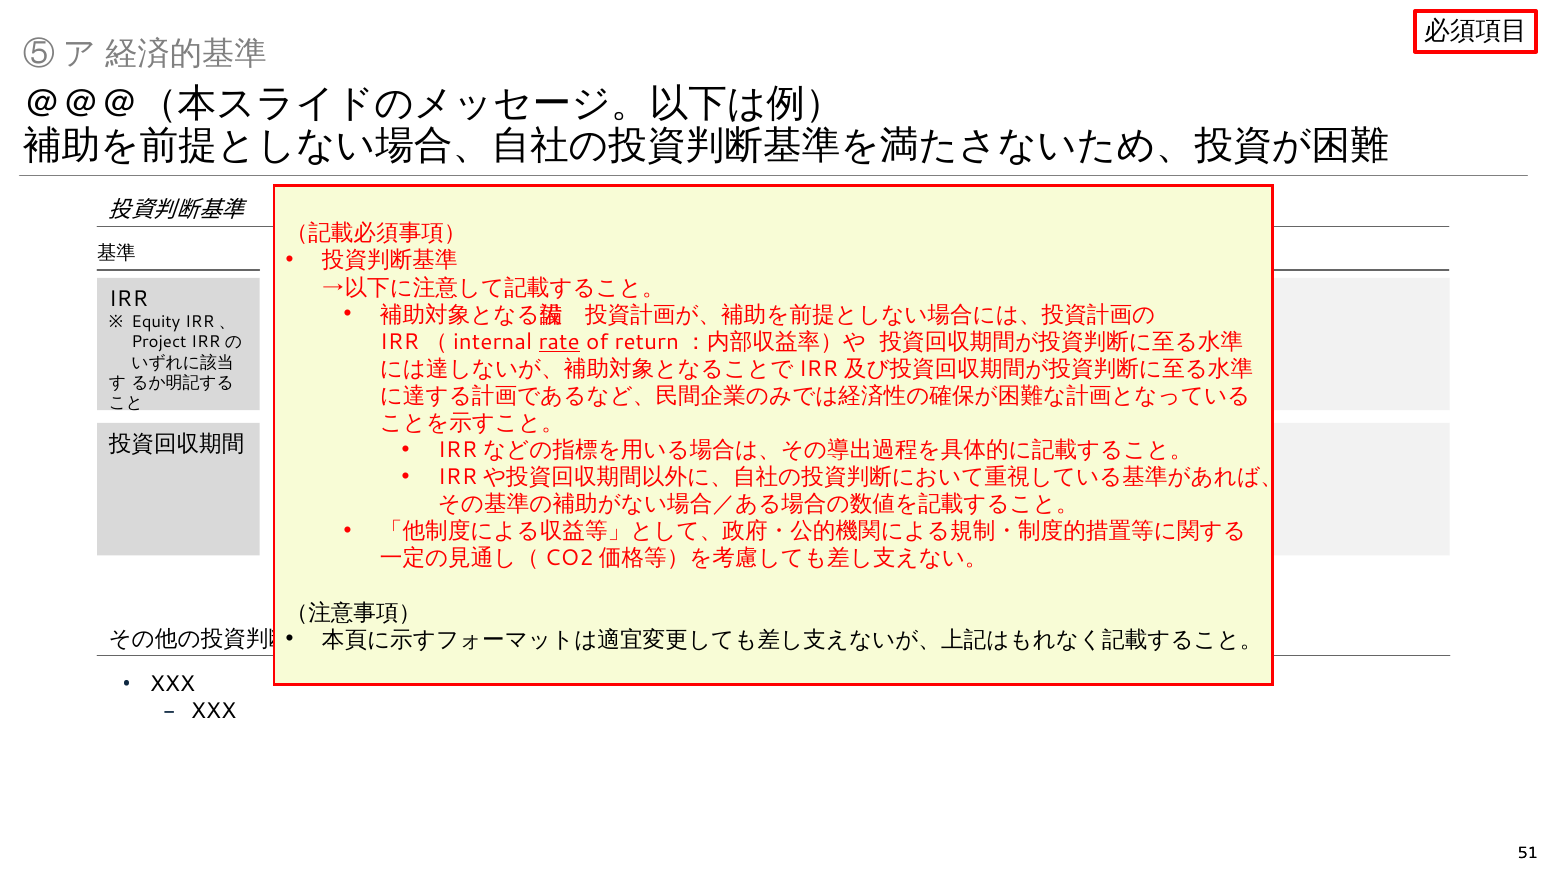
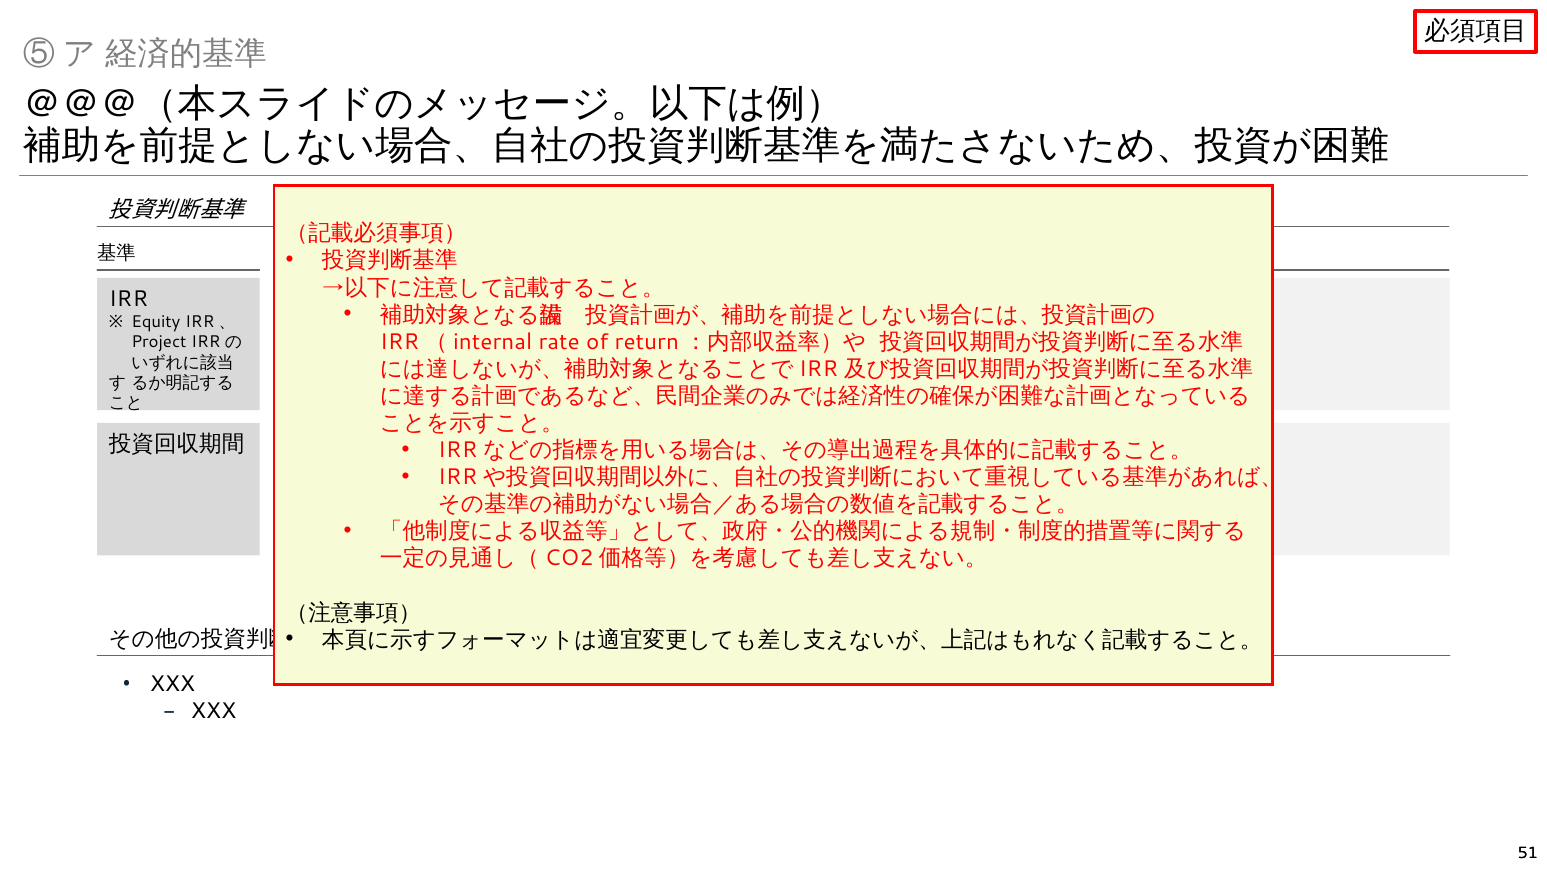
rate underline: present -> none
